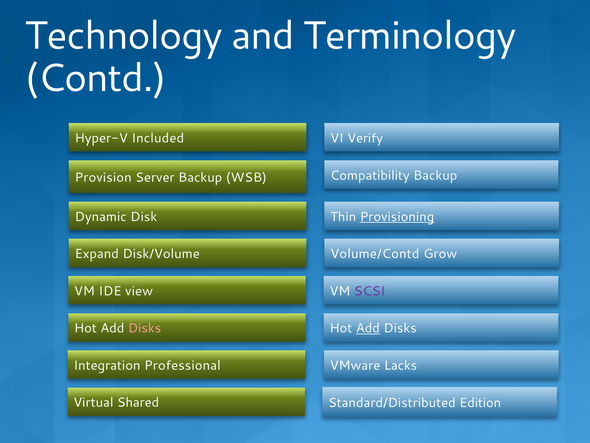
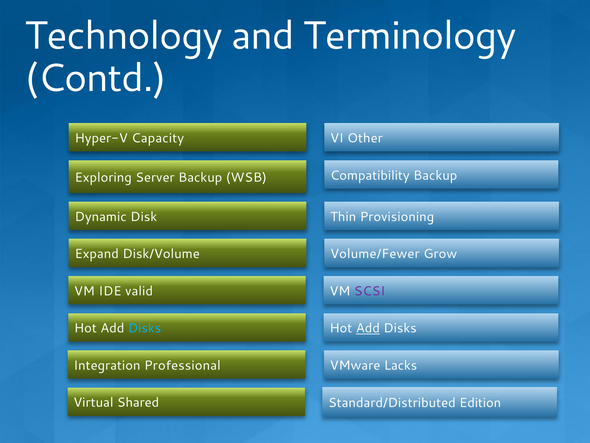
Included: Included -> Capacity
Verify: Verify -> Other
Provision: Provision -> Exploring
Provisioning underline: present -> none
Volume/Contd: Volume/Contd -> Volume/Fewer
view: view -> valid
Disks at (145, 328) colour: pink -> light blue
